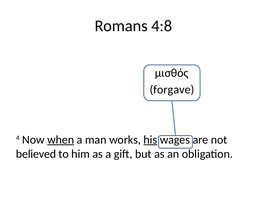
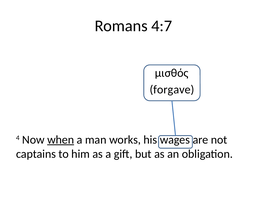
4:8: 4:8 -> 4:7
his underline: present -> none
believed: believed -> captains
